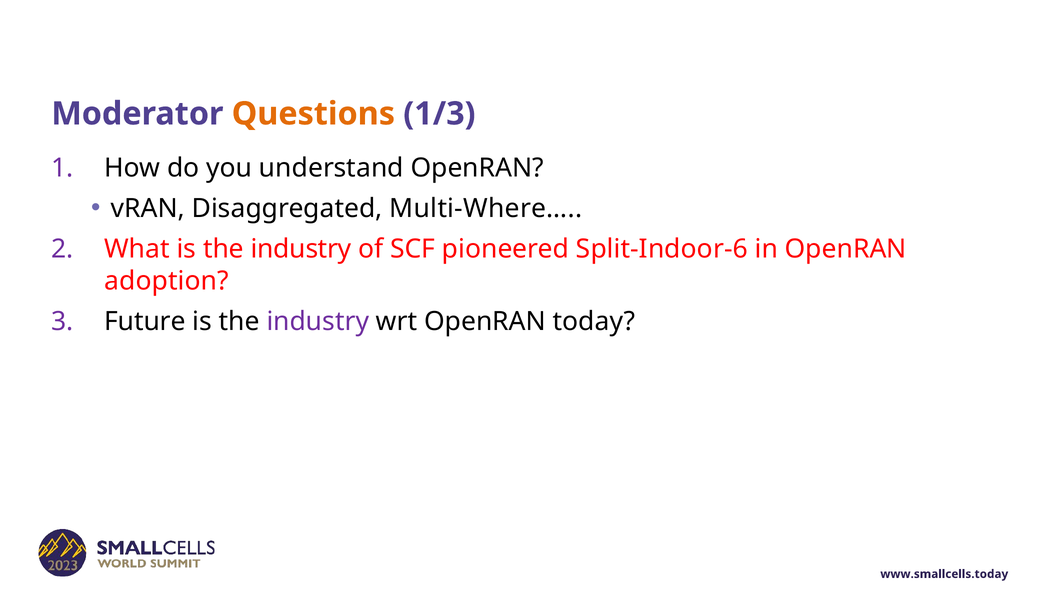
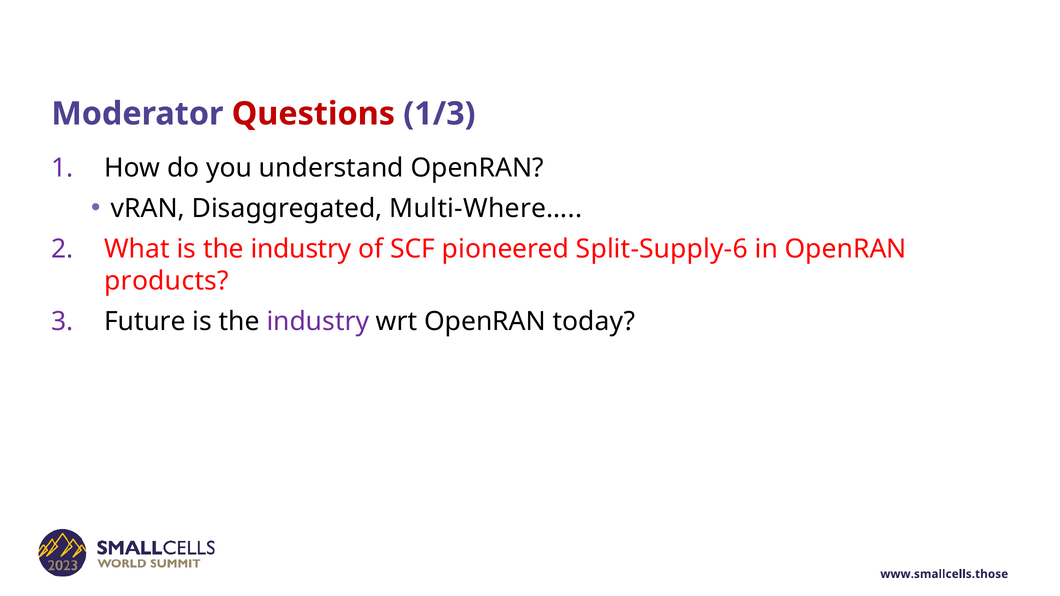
Questions colour: orange -> red
Split-Indoor-6: Split-Indoor-6 -> Split-Supply-6
adoption: adoption -> products
www.smallcells.today: www.smallcells.today -> www.smallcells.those
